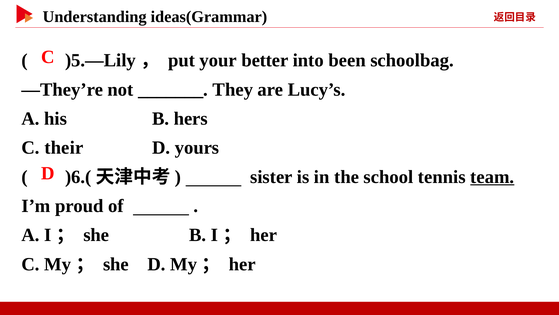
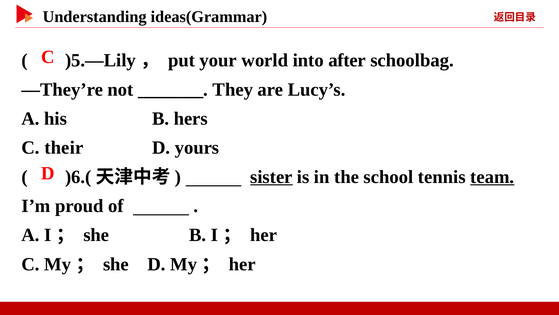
better: better -> world
been: been -> after
sister underline: none -> present
